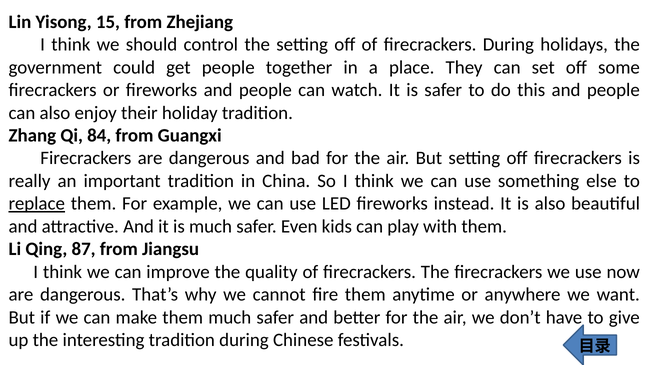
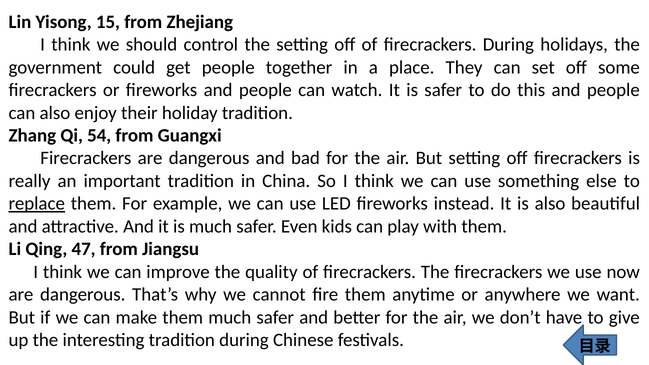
84: 84 -> 54
87: 87 -> 47
